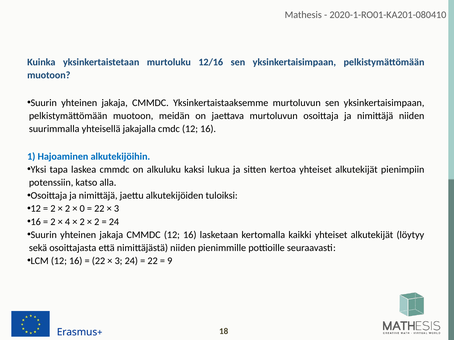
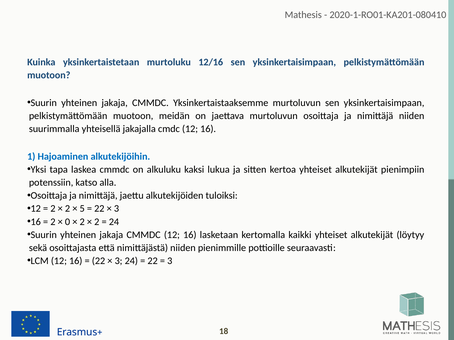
0: 0 -> 5
4: 4 -> 0
9 at (170, 261): 9 -> 3
